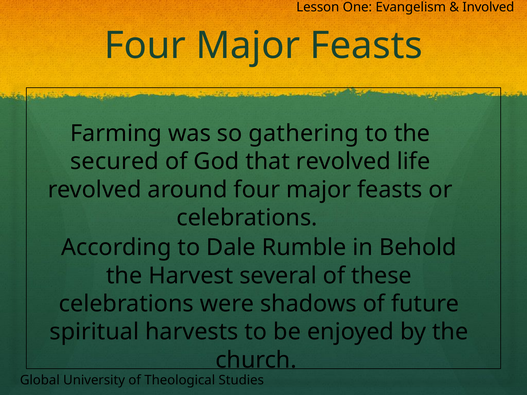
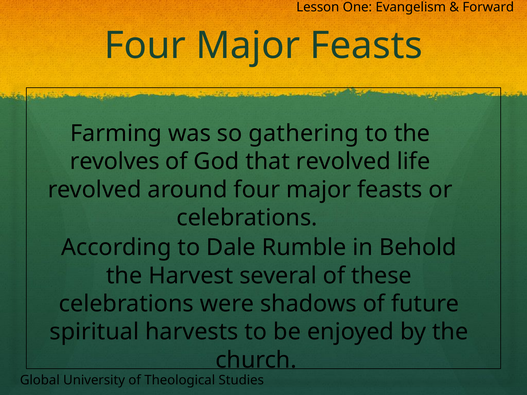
Involved: Involved -> Forward
secured: secured -> revolves
